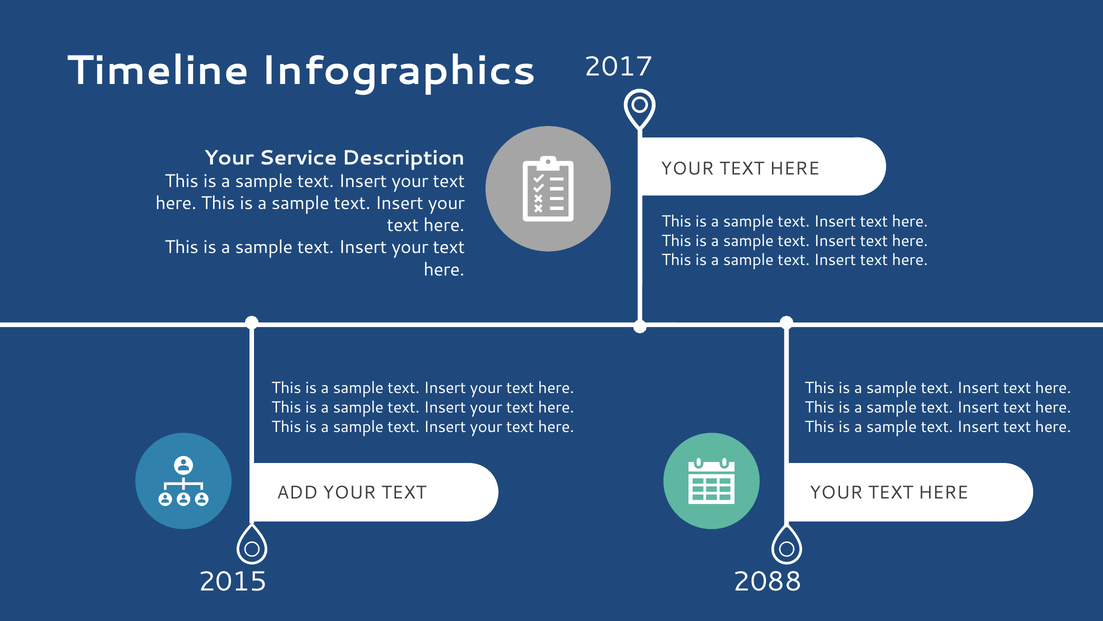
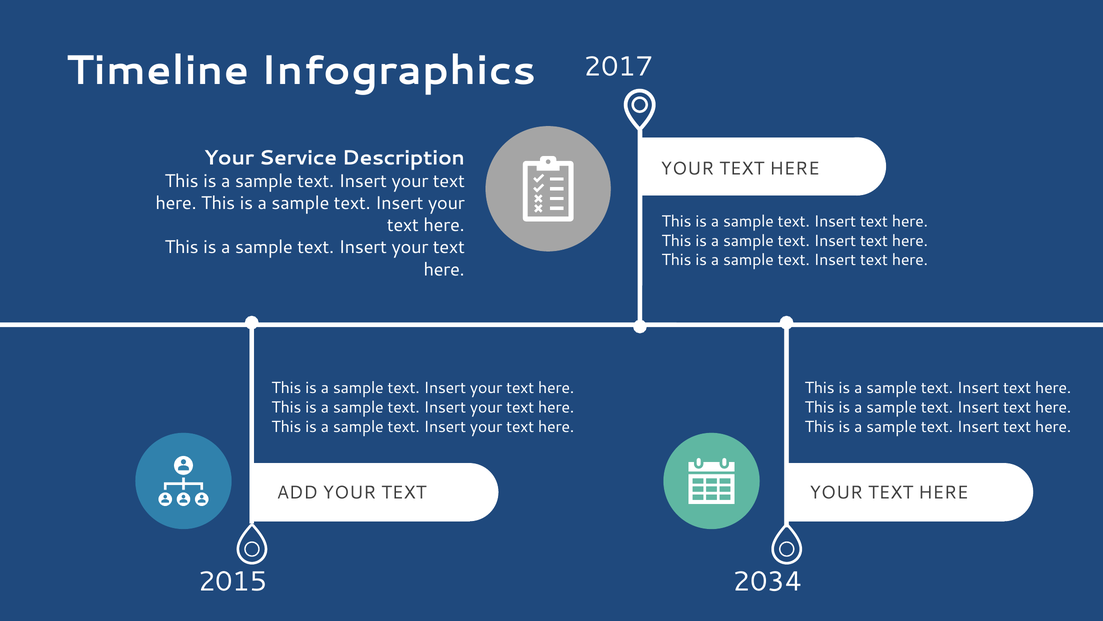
2088: 2088 -> 2034
